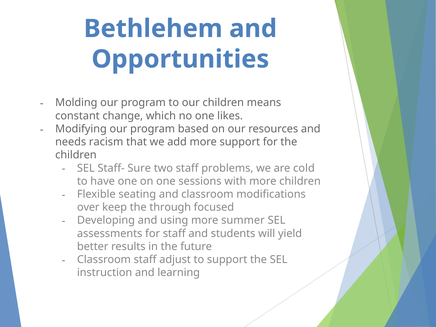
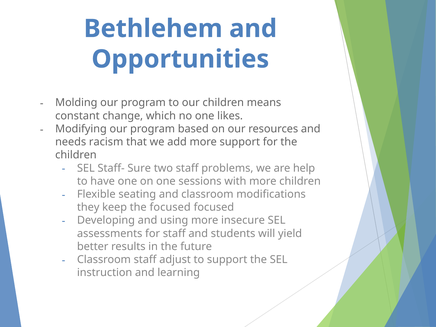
cold: cold -> help
over: over -> they
the through: through -> focused
summer: summer -> insecure
